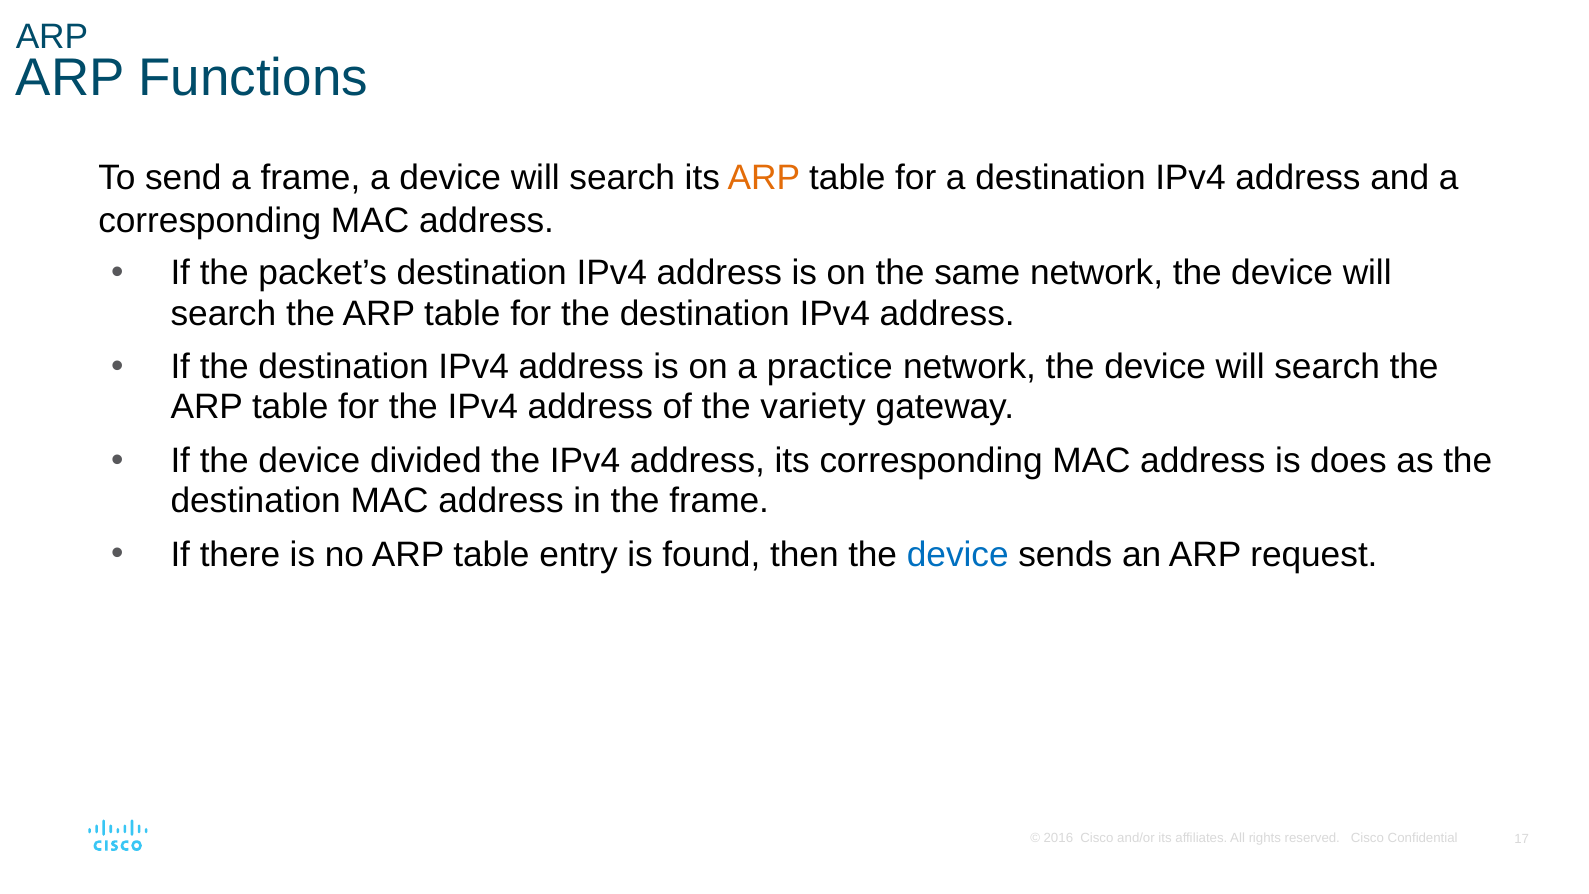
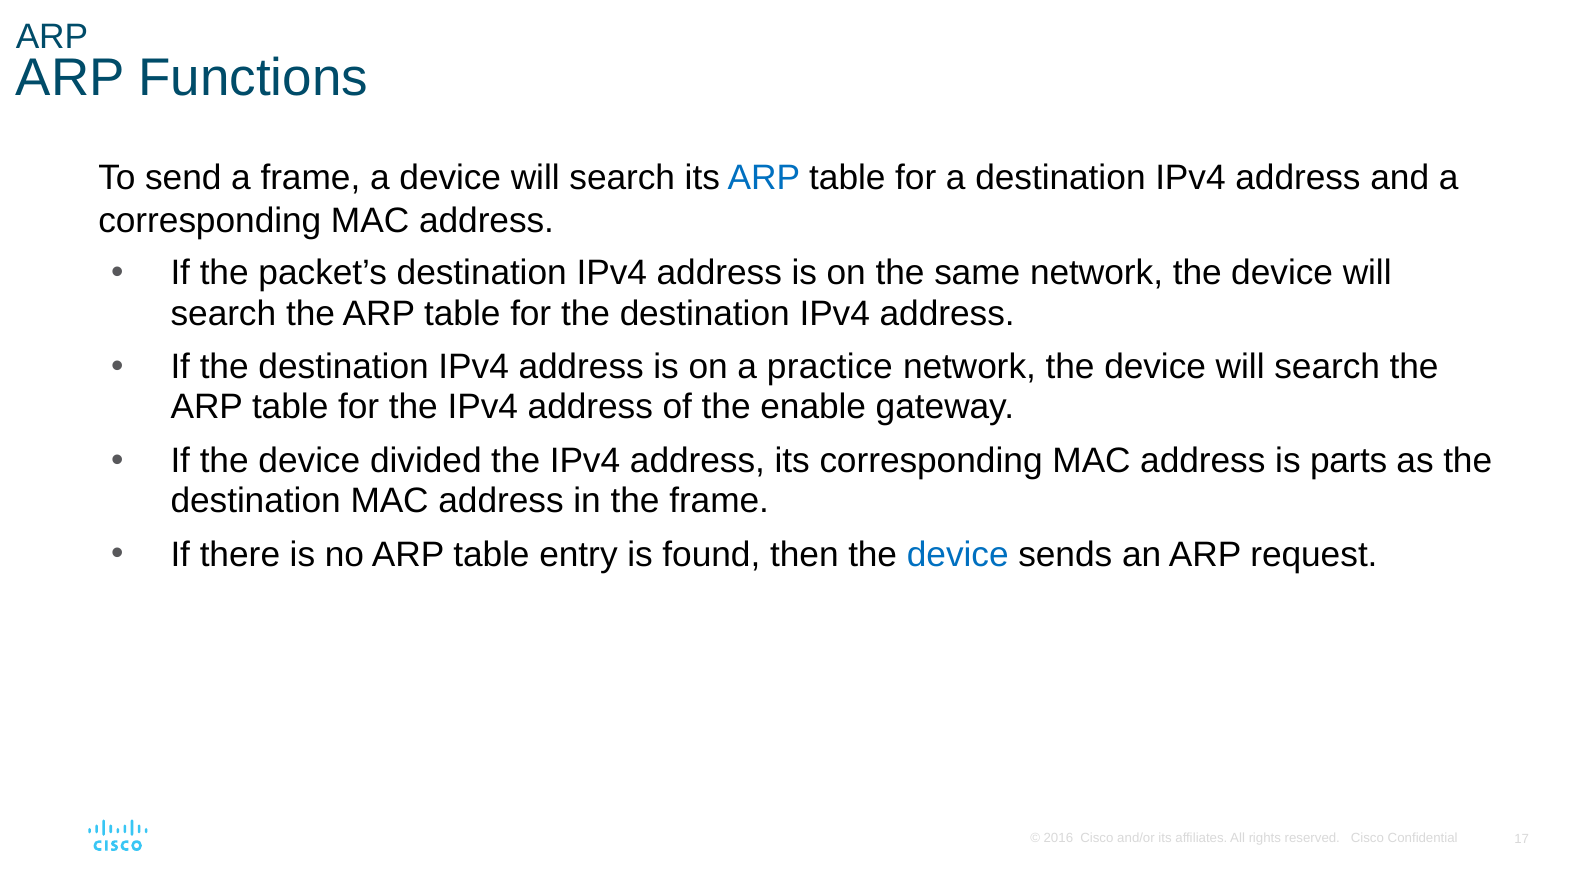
ARP at (764, 178) colour: orange -> blue
variety: variety -> enable
does: does -> parts
